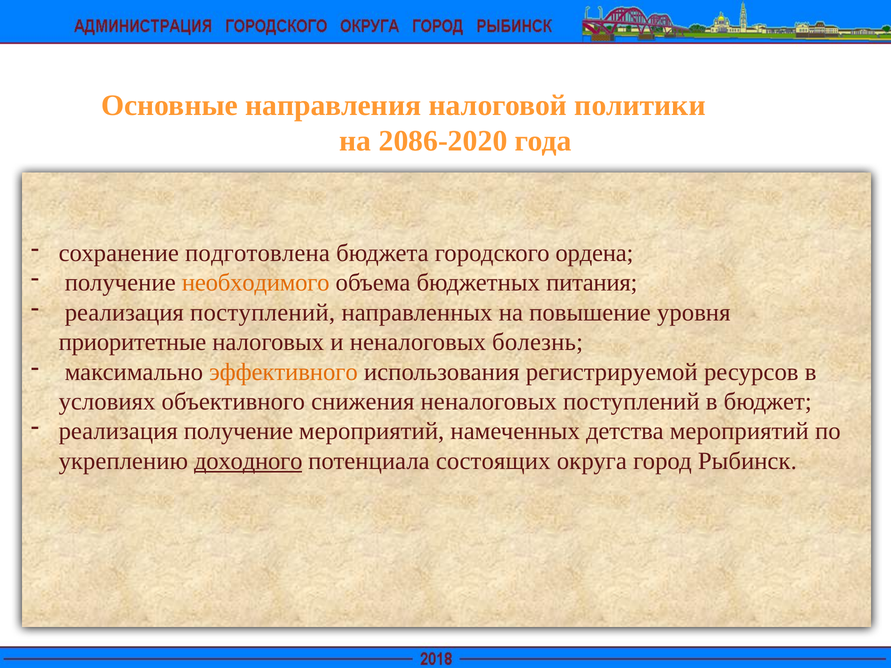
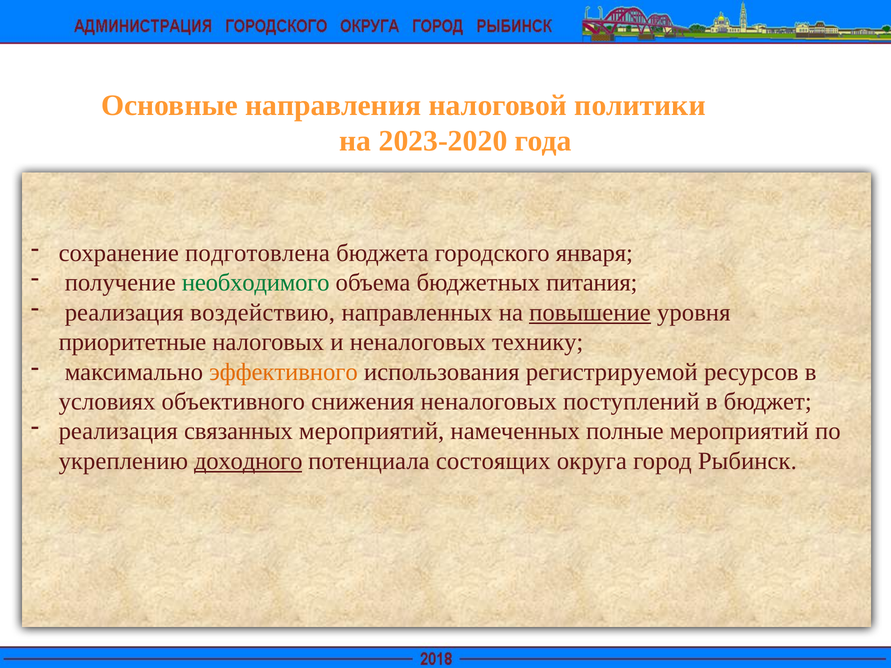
2086-2020: 2086-2020 -> 2023-2020
ордена: ордена -> января
необходимого colour: orange -> green
реализация поступлений: поступлений -> воздействию
повышение underline: none -> present
болезнь: болезнь -> технику
реализация получение: получение -> связанных
детства: детства -> полные
